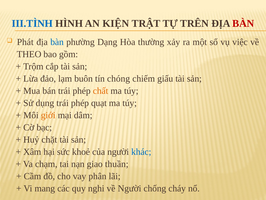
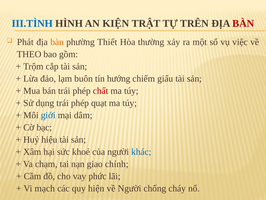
bàn at (57, 42) colour: blue -> orange
Dạng: Dạng -> Thiết
chóng: chóng -> hướng
chất colour: orange -> red
giới colour: orange -> blue
chặt: chặt -> hiệu
thuần: thuần -> chính
phân: phân -> phức
mang: mang -> mạch
nghi: nghi -> hiện
